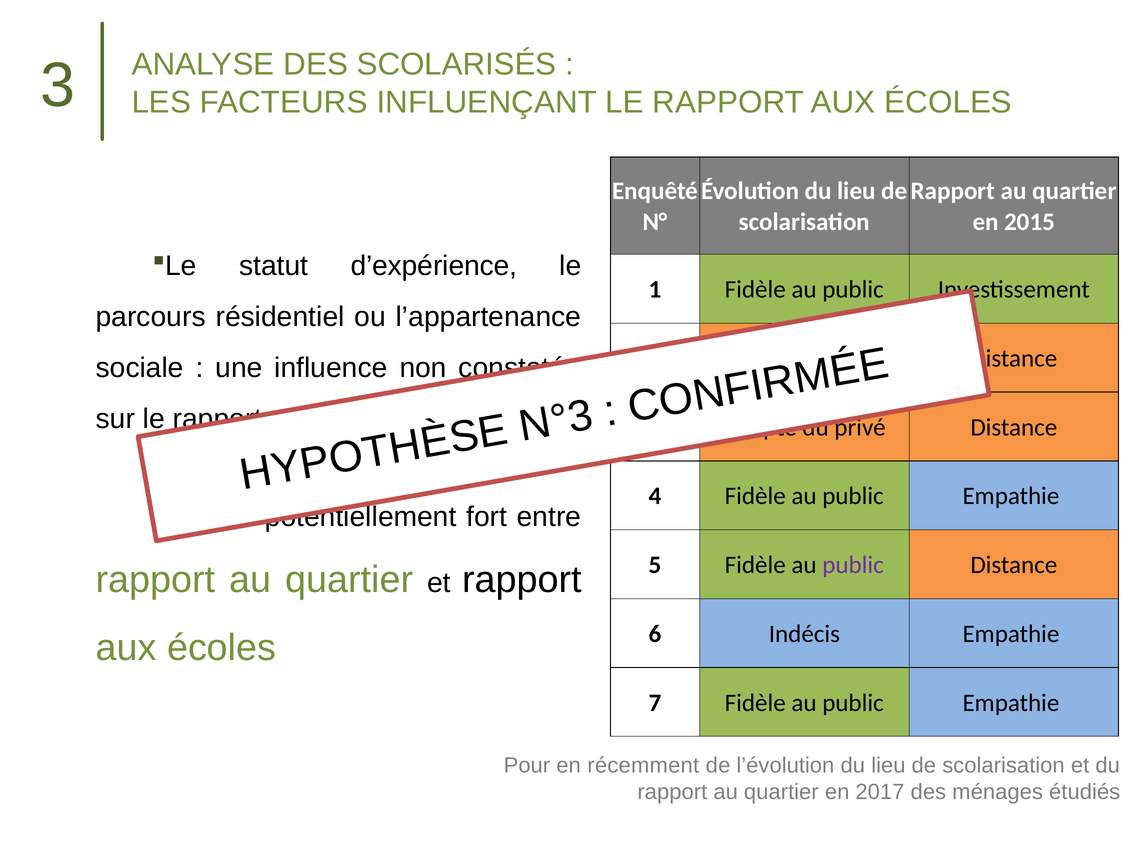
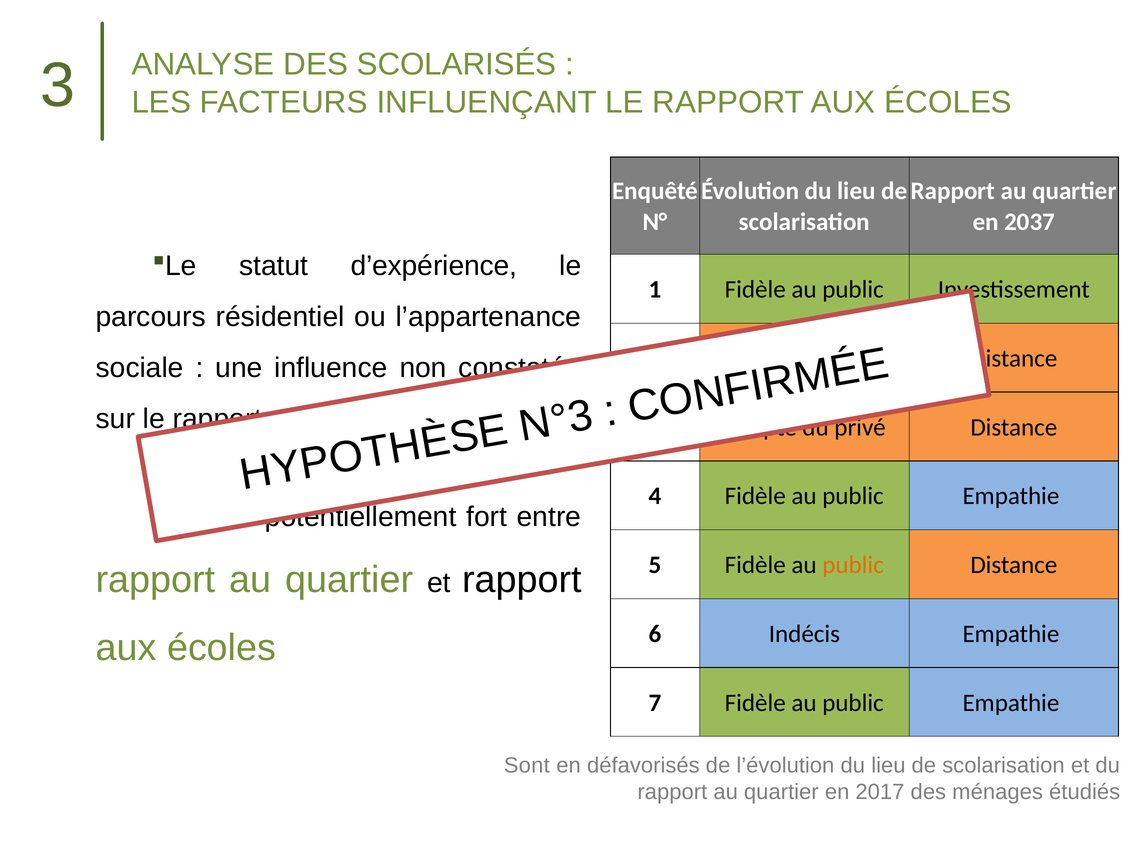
2015: 2015 -> 2037
public at (853, 565) colour: purple -> orange
Pour: Pour -> Sont
récemment: récemment -> défavorisés
